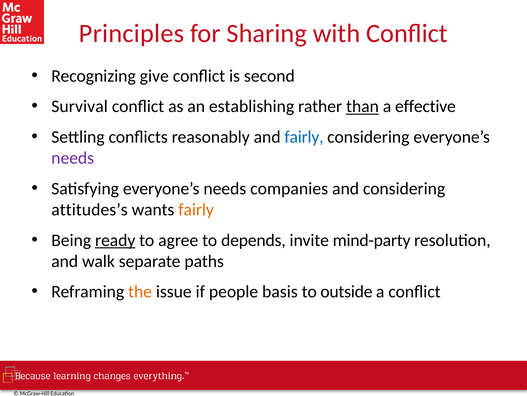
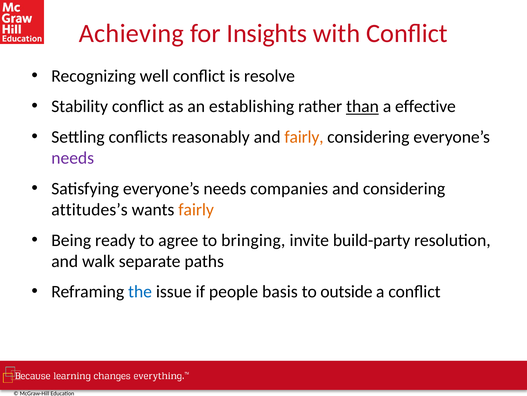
Principles: Principles -> Achieving
Sharing: Sharing -> Insights
give: give -> well
second: second -> resolve
Survival: Survival -> Stability
fairly at (304, 137) colour: blue -> orange
ready underline: present -> none
depends: depends -> bringing
mind-party: mind-party -> build-party
the colour: orange -> blue
